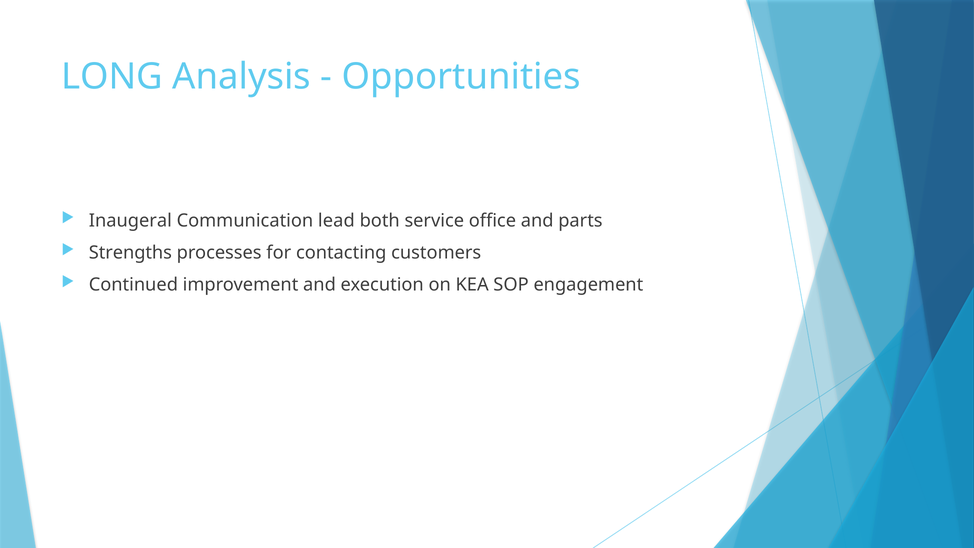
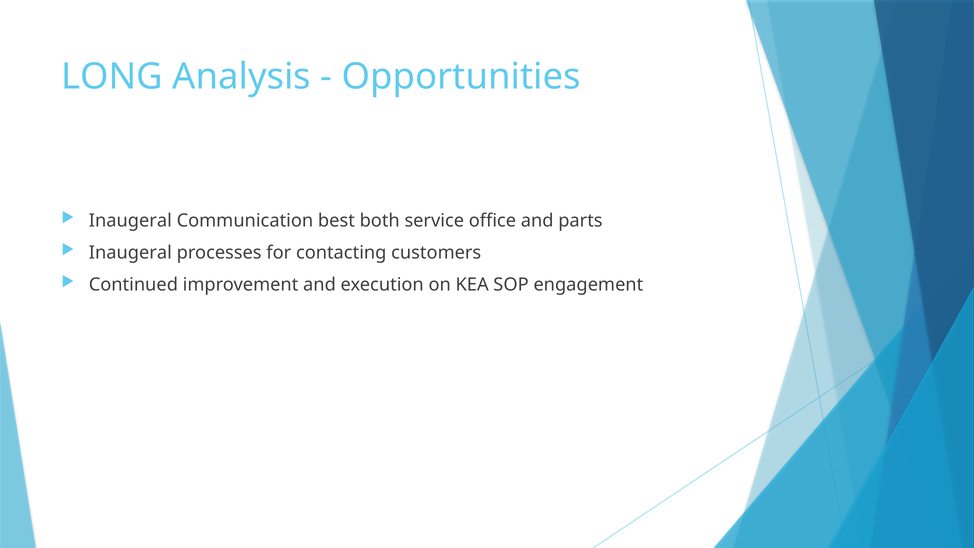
lead: lead -> best
Strengths at (130, 253): Strengths -> Inaugeral
